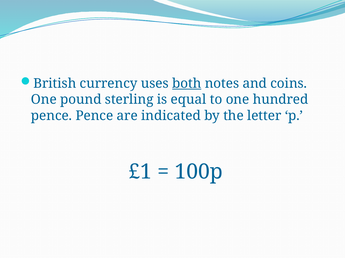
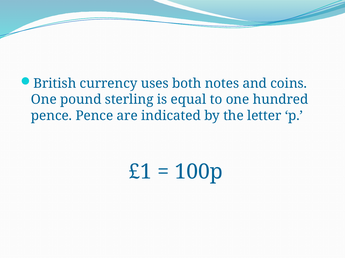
both underline: present -> none
